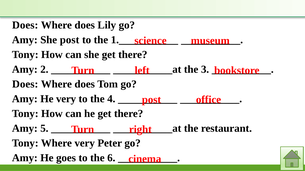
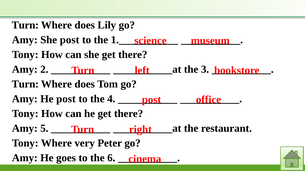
Does at (25, 25): Does -> Turn
Does at (25, 84): Does -> Turn
He very: very -> post
